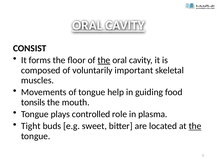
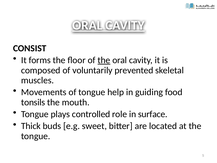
important: important -> prevented
plasma: plasma -> surface
Tight: Tight -> Thick
the at (195, 126) underline: present -> none
